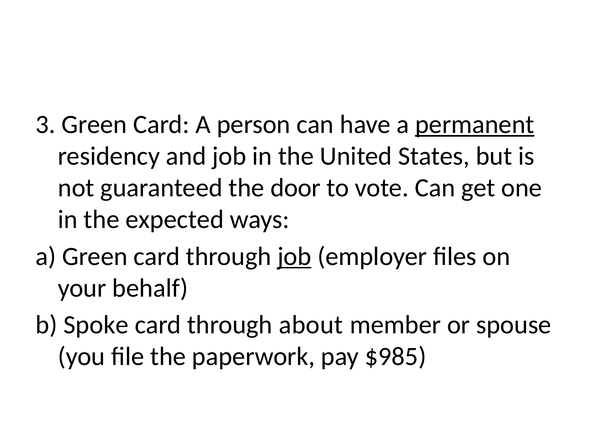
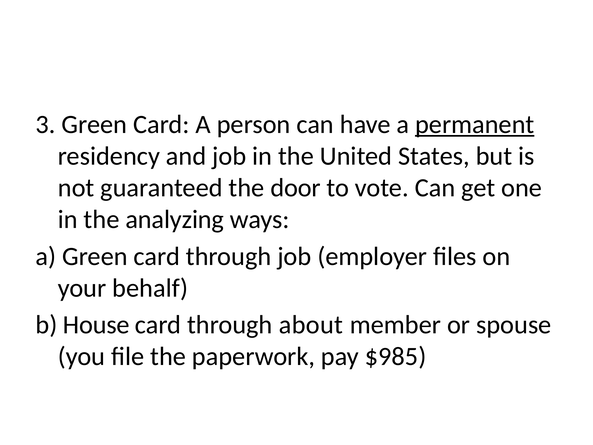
expected: expected -> analyzing
job at (294, 256) underline: present -> none
Spoke: Spoke -> House
